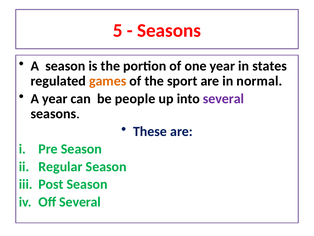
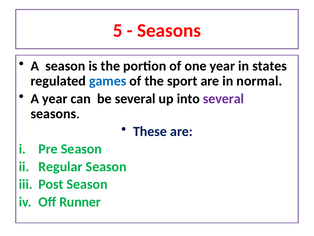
games colour: orange -> blue
be people: people -> several
Off Several: Several -> Runner
